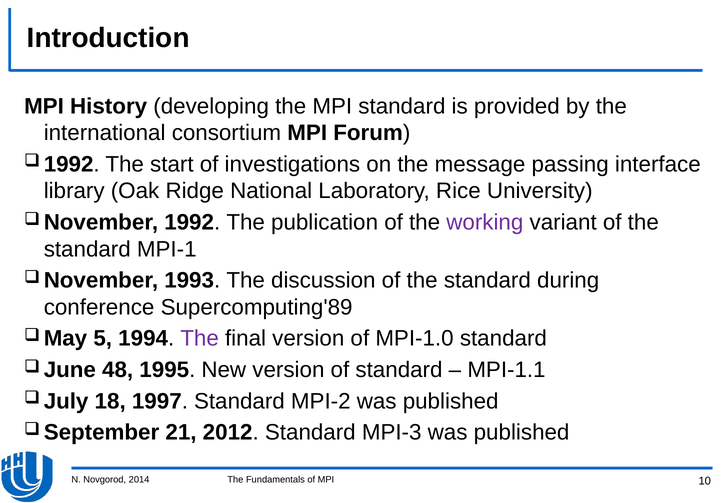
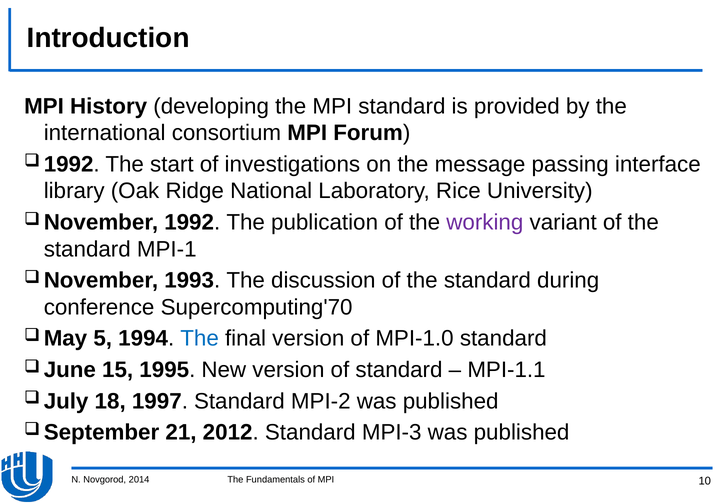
Supercomputing'89: Supercomputing'89 -> Supercomputing'70
The at (200, 339) colour: purple -> blue
48: 48 -> 15
